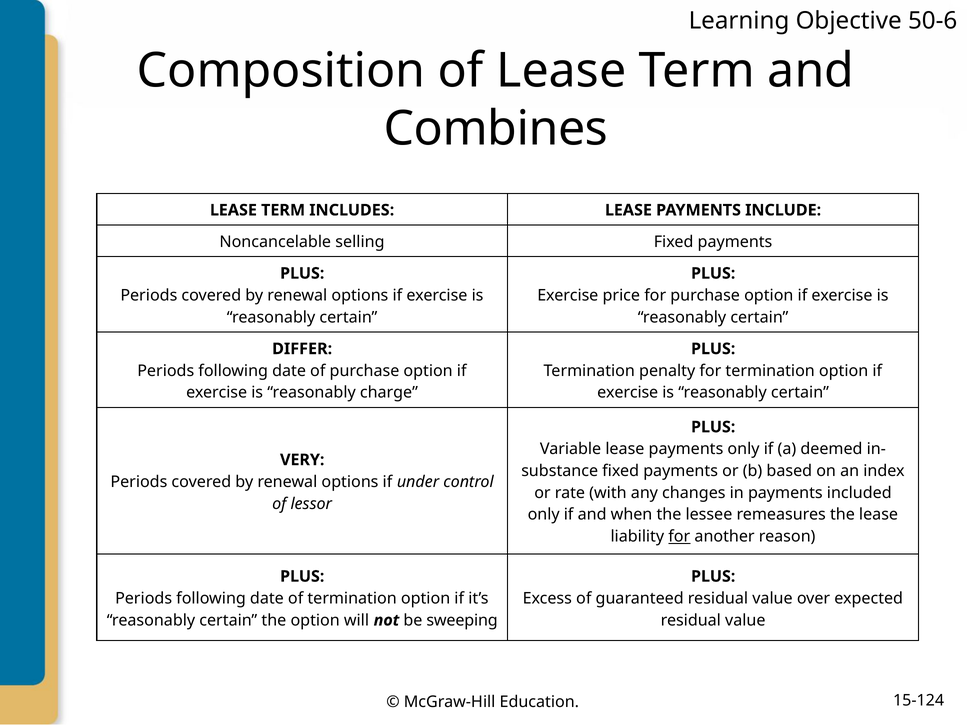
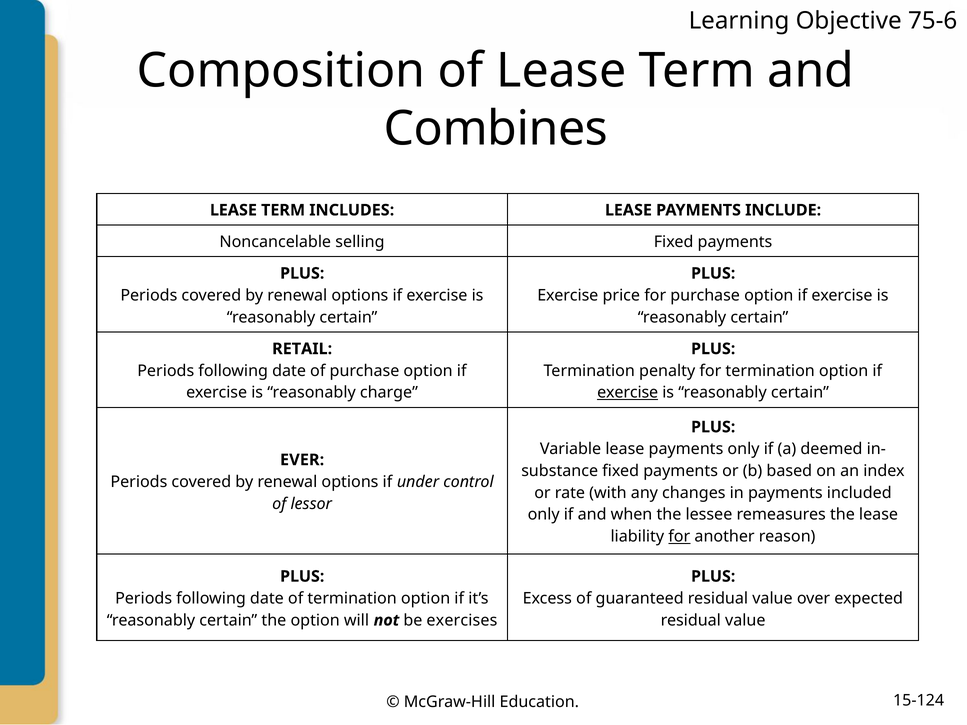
50-6: 50-6 -> 75-6
DIFFER: DIFFER -> RETAIL
exercise at (628, 393) underline: none -> present
VERY: VERY -> EVER
sweeping: sweeping -> exercises
